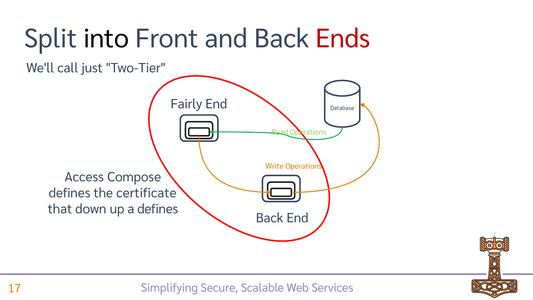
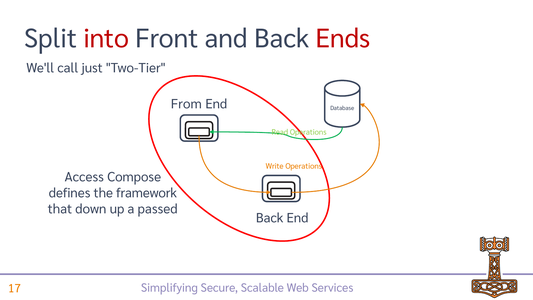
into colour: black -> red
Fairly: Fairly -> From
certificate: certificate -> framework
a defines: defines -> passed
